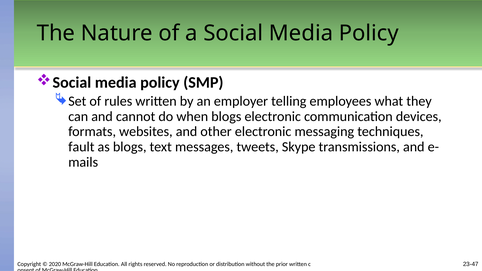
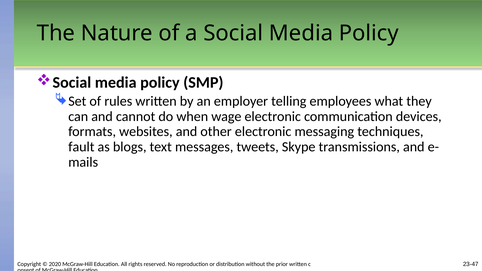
when blogs: blogs -> wage
